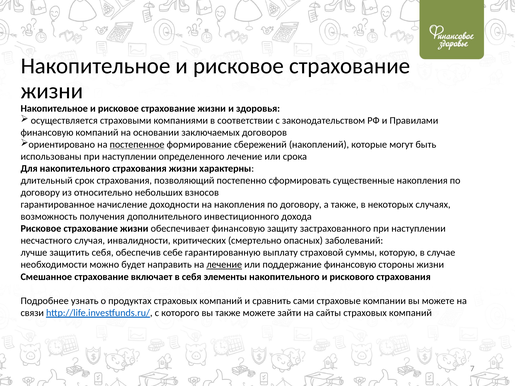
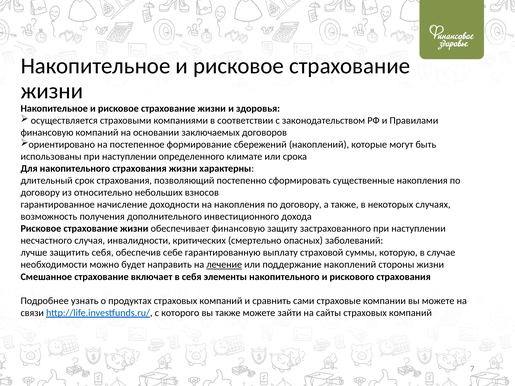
постепенное underline: present -> none
определенного лечение: лечение -> климате
поддержание финансовую: финансовую -> накоплений
